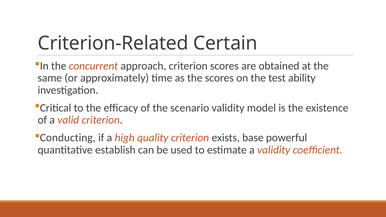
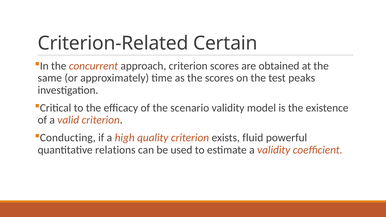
ability: ability -> peaks
base: base -> fluid
establish: establish -> relations
